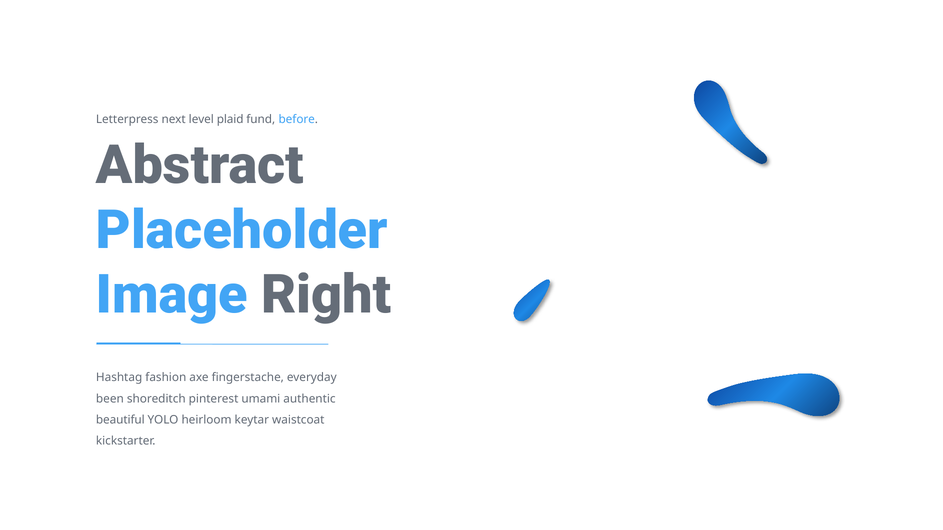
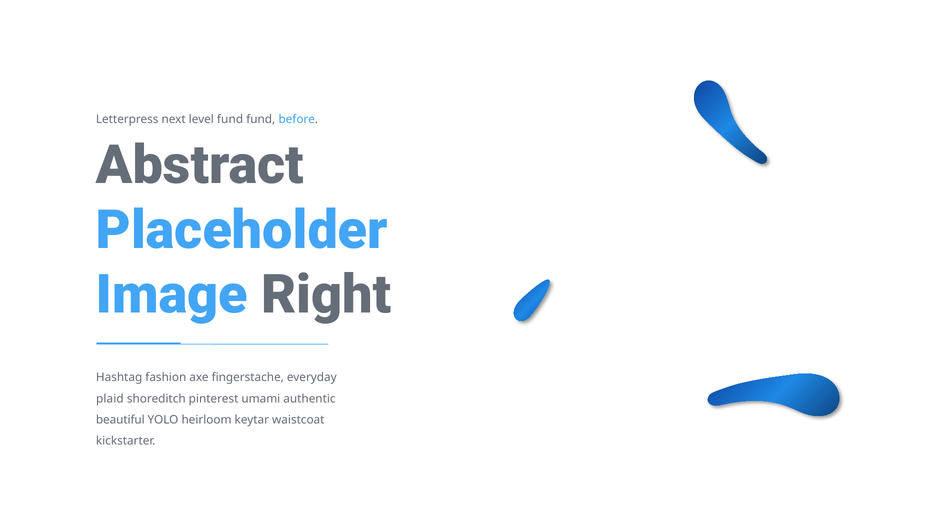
level plaid: plaid -> fund
been: been -> plaid
